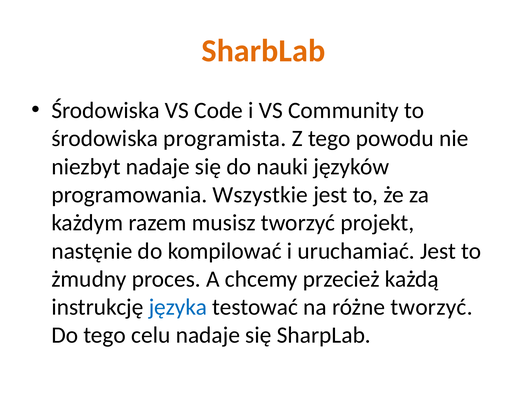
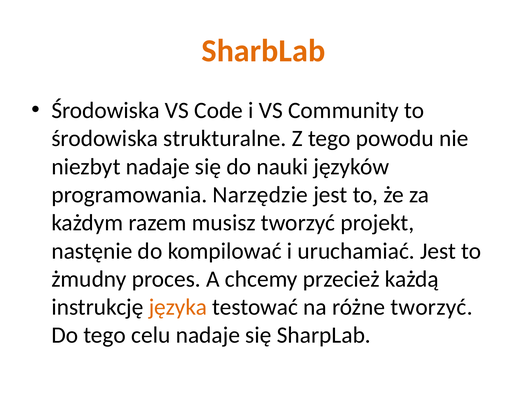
programista: programista -> strukturalne
Wszystkie: Wszystkie -> Narzędzie
języka colour: blue -> orange
